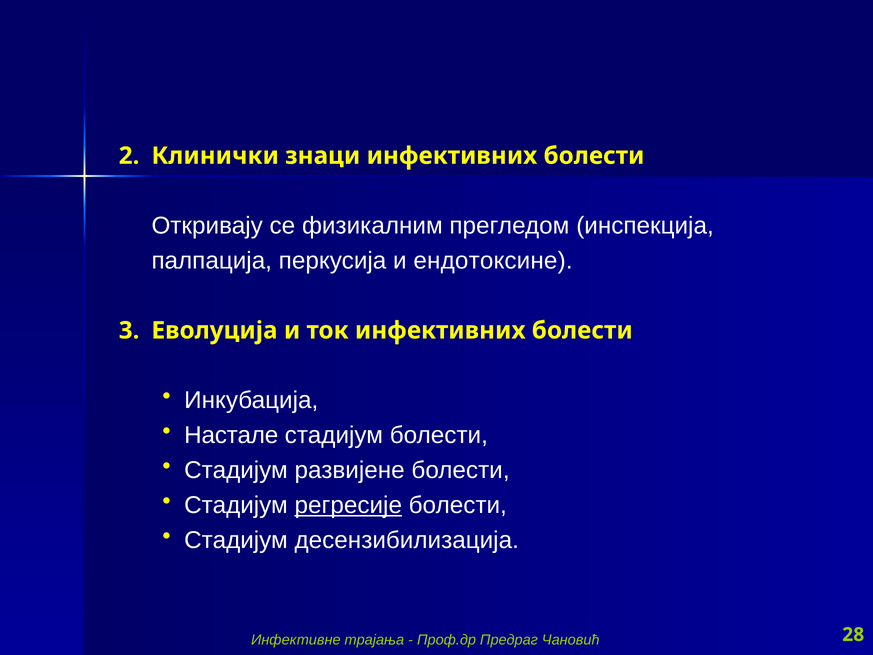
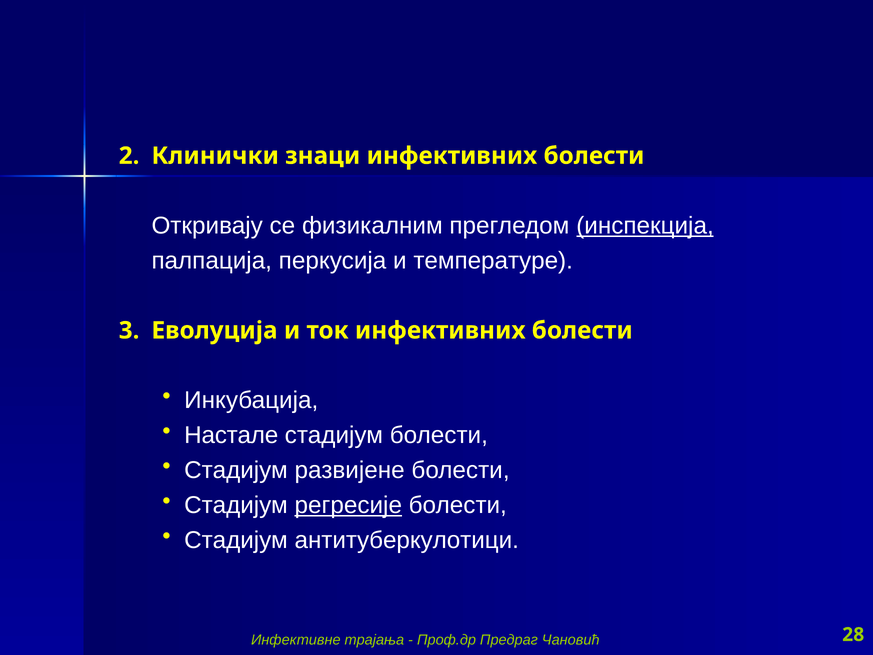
инспекција underline: none -> present
ендотоксине: ендотоксине -> температуре
десензибилизација: десензибилизација -> антитуберкулотици
